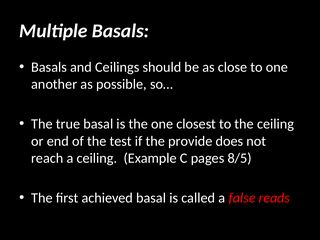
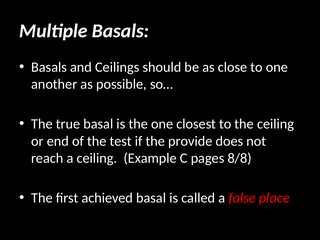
8/5: 8/5 -> 8/8
reads: reads -> place
